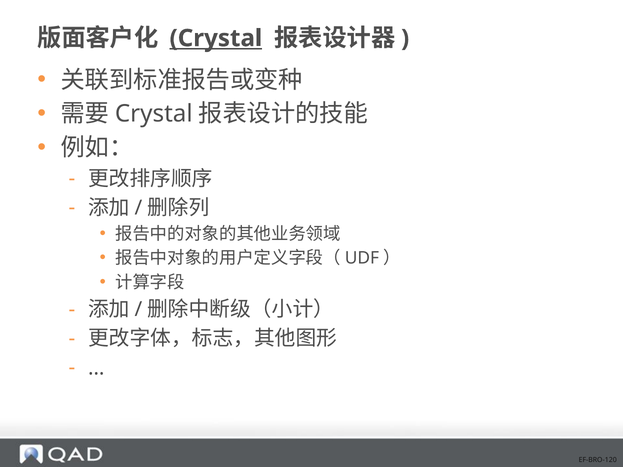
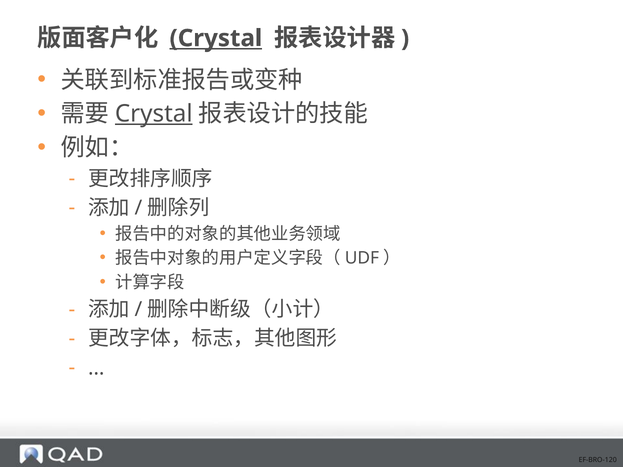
Crystal at (154, 114) underline: none -> present
